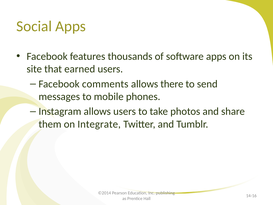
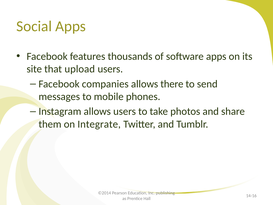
earned: earned -> upload
comments: comments -> companies
